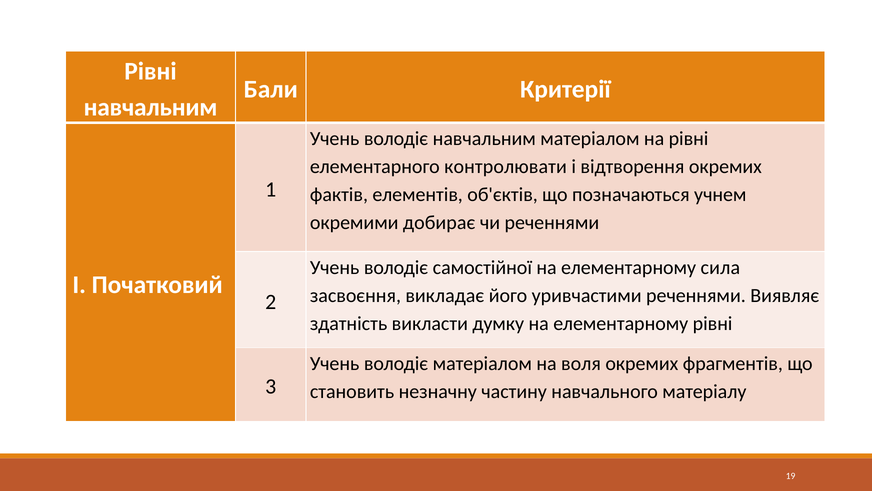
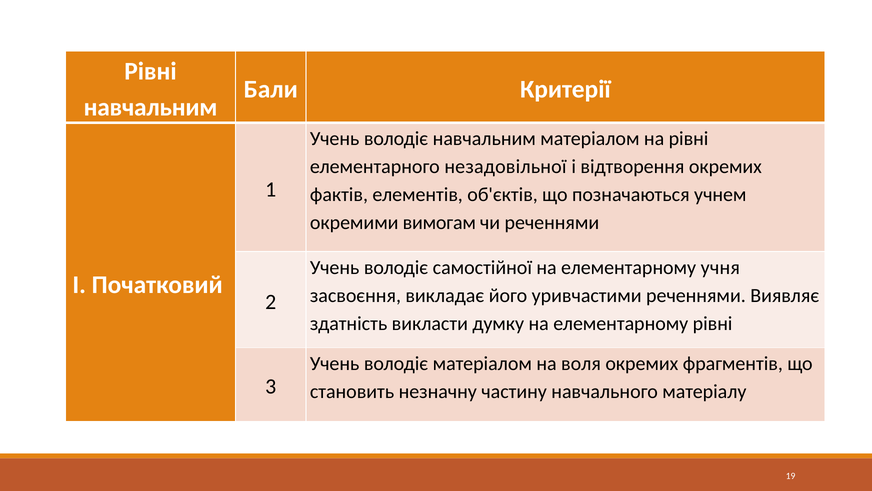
контролювати: контролювати -> незадовільної
добирає: добирає -> вимогам
сила: сила -> учня
